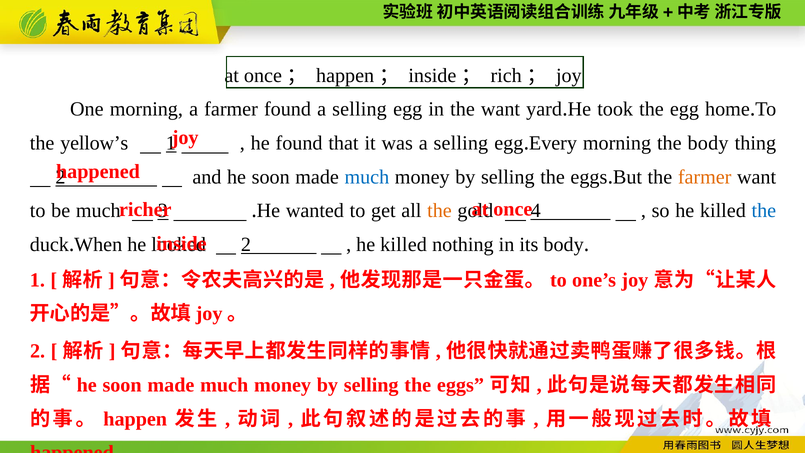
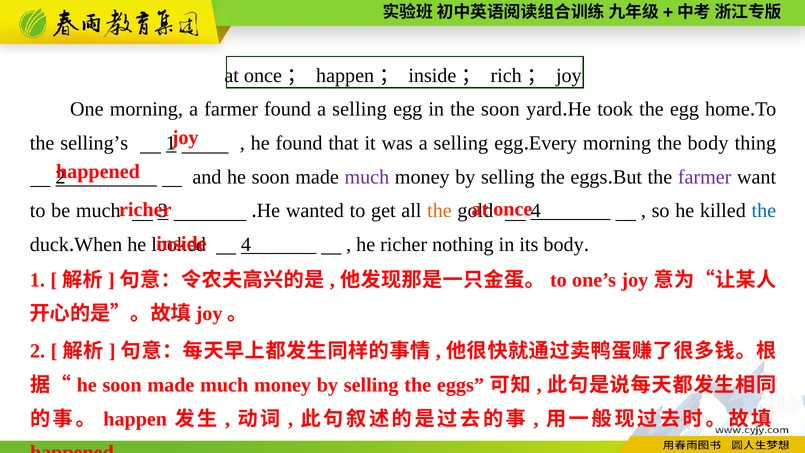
the want: want -> soon
yellow’s: yellow’s -> selling’s
much at (367, 177) colour: blue -> purple
farmer at (705, 177) colour: orange -> purple
2 at (246, 244): 2 -> 4
killed at (404, 244): killed -> richer
